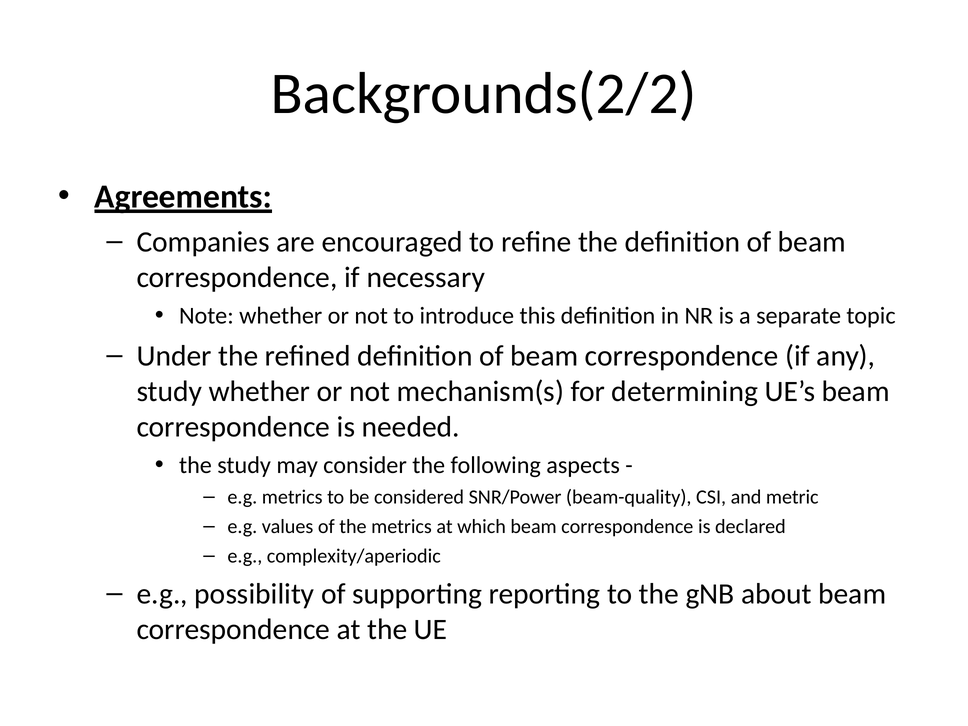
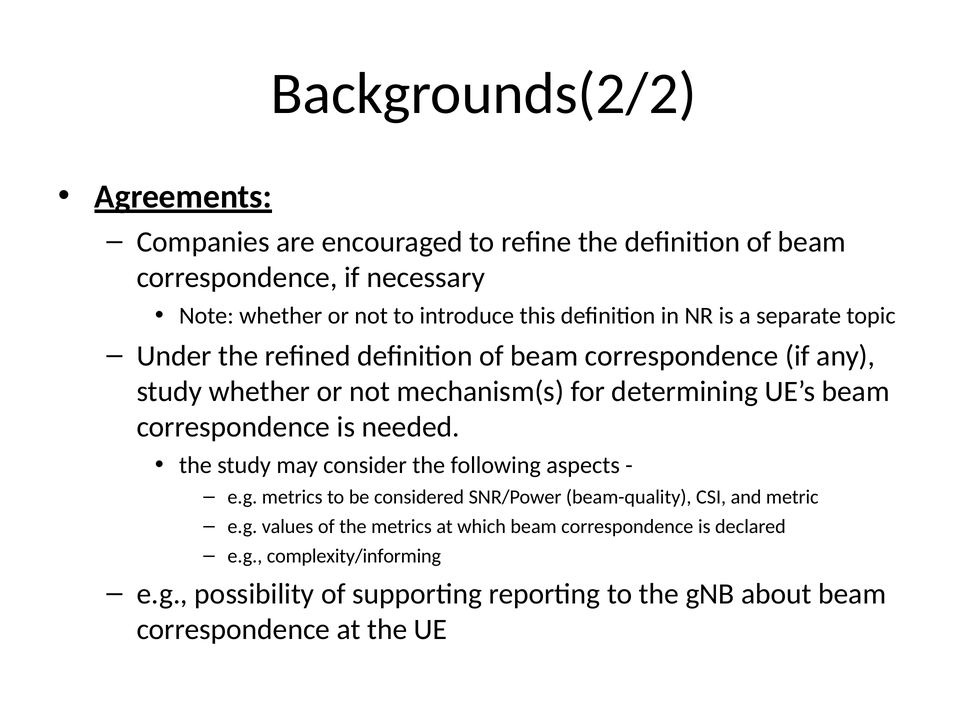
complexity/aperiodic: complexity/aperiodic -> complexity/informing
